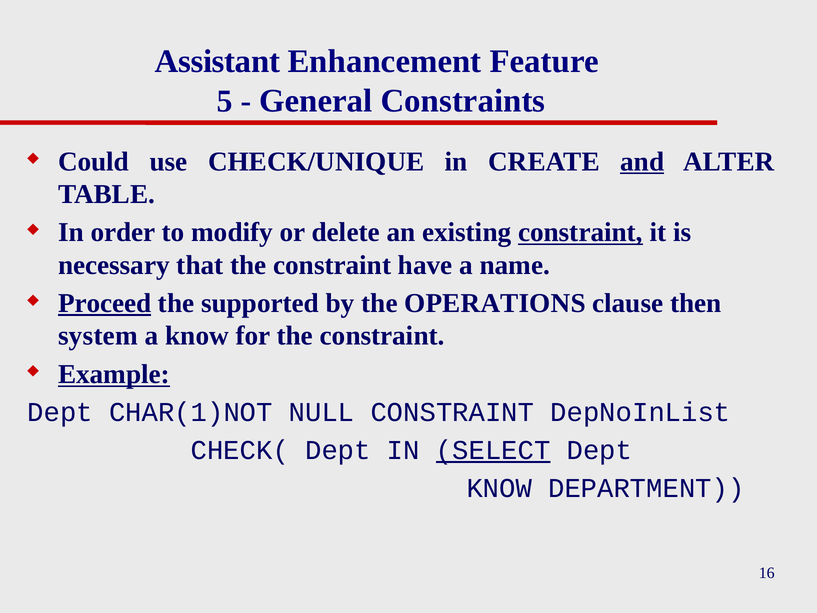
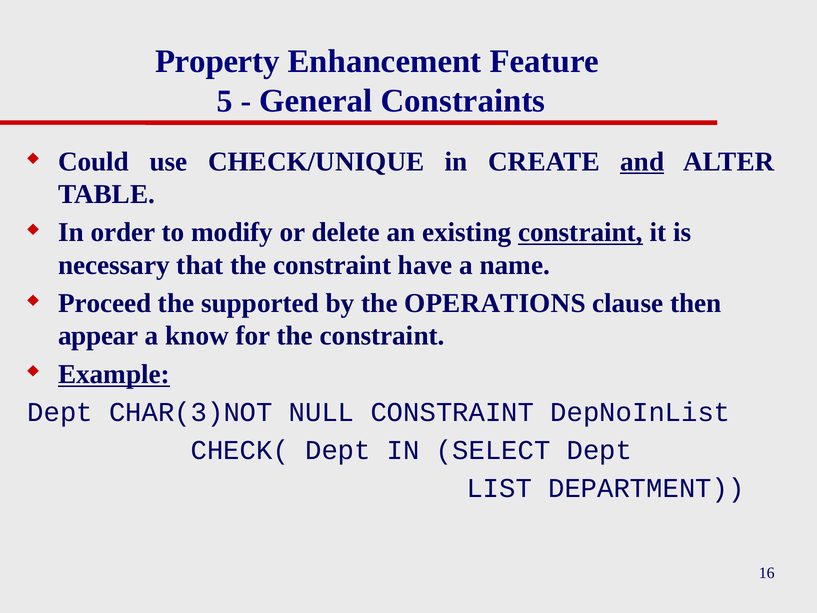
Assistant: Assistant -> Property
Proceed underline: present -> none
system: system -> appear
CHAR(1)NOT: CHAR(1)NOT -> CHAR(3)NOT
SELECT underline: present -> none
KNOW at (499, 488): KNOW -> LIST
